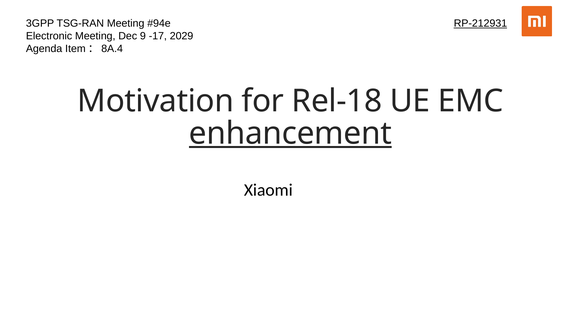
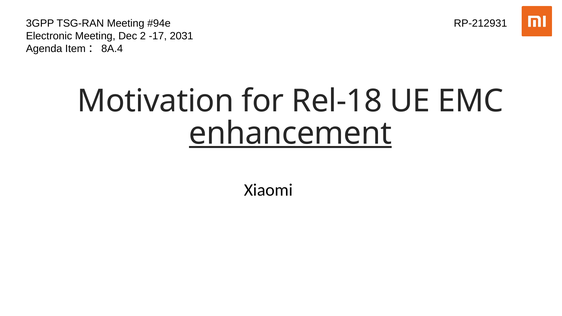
RP-212931 underline: present -> none
9: 9 -> 2
2029: 2029 -> 2031
